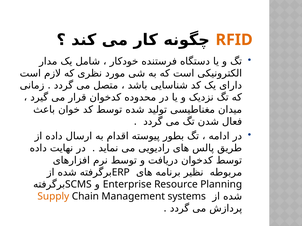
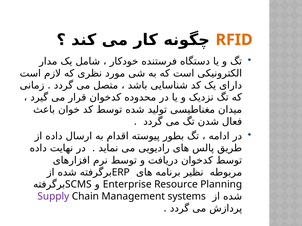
Supply colour: orange -> purple
